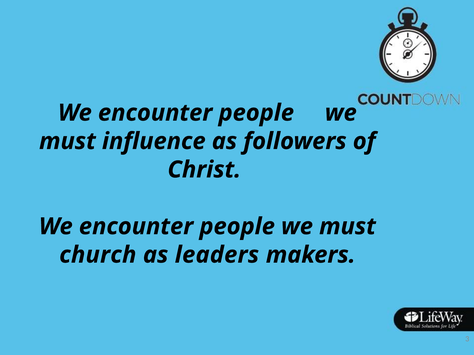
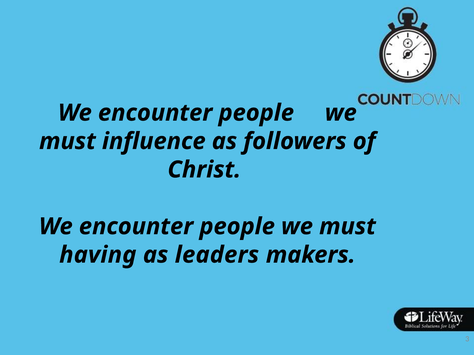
church: church -> having
